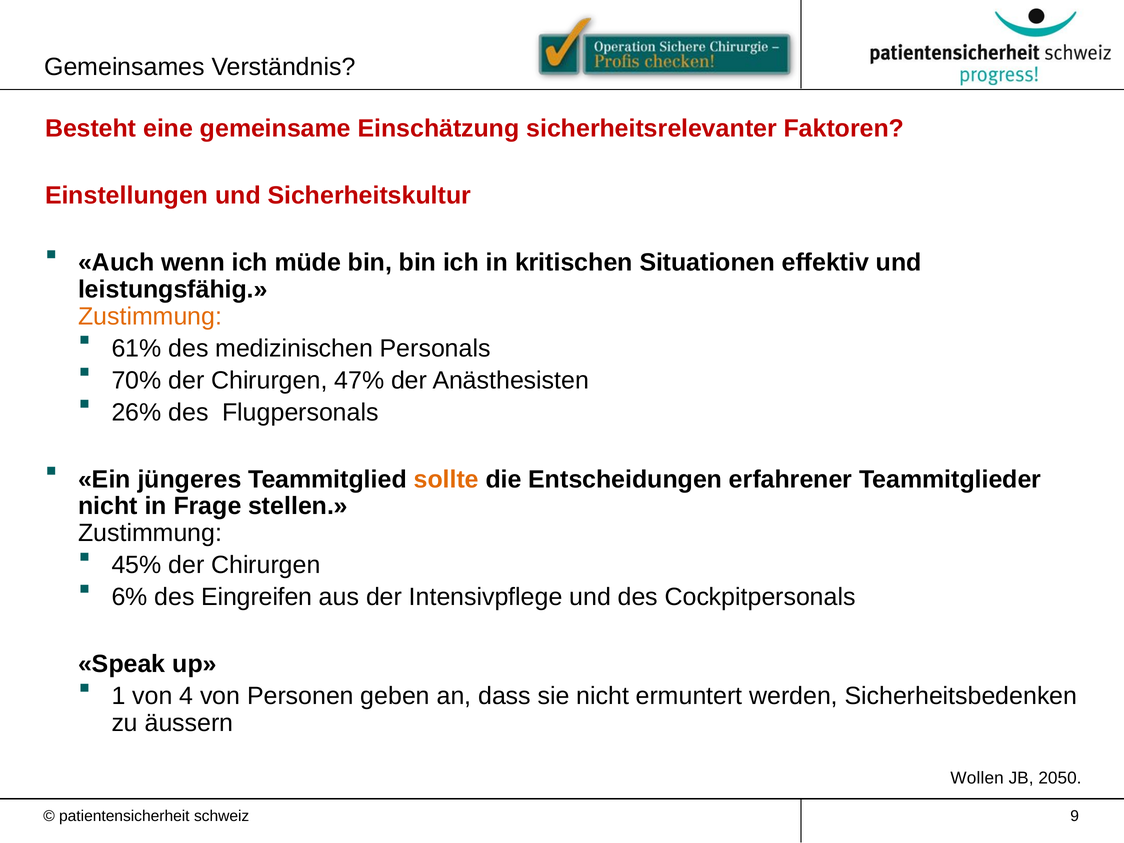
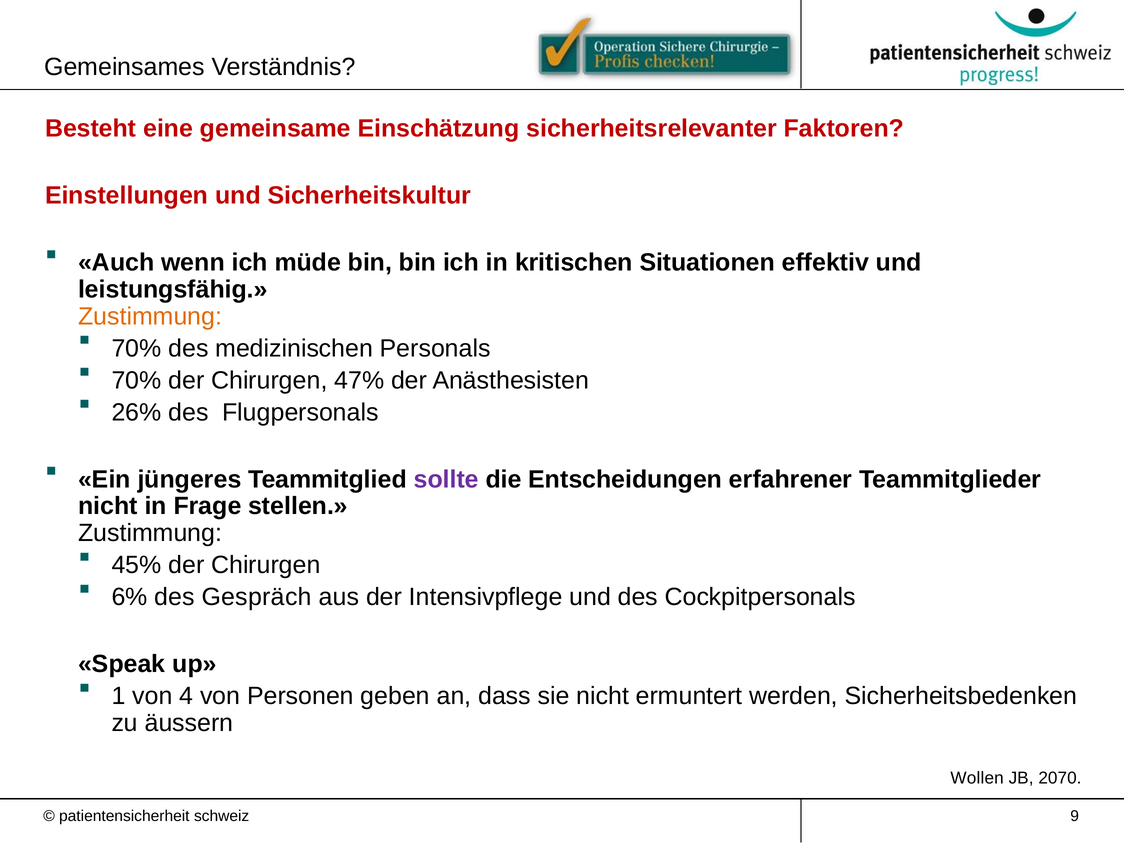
61% at (137, 348): 61% -> 70%
sollte colour: orange -> purple
Eingreifen: Eingreifen -> Gespräch
2050: 2050 -> 2070
